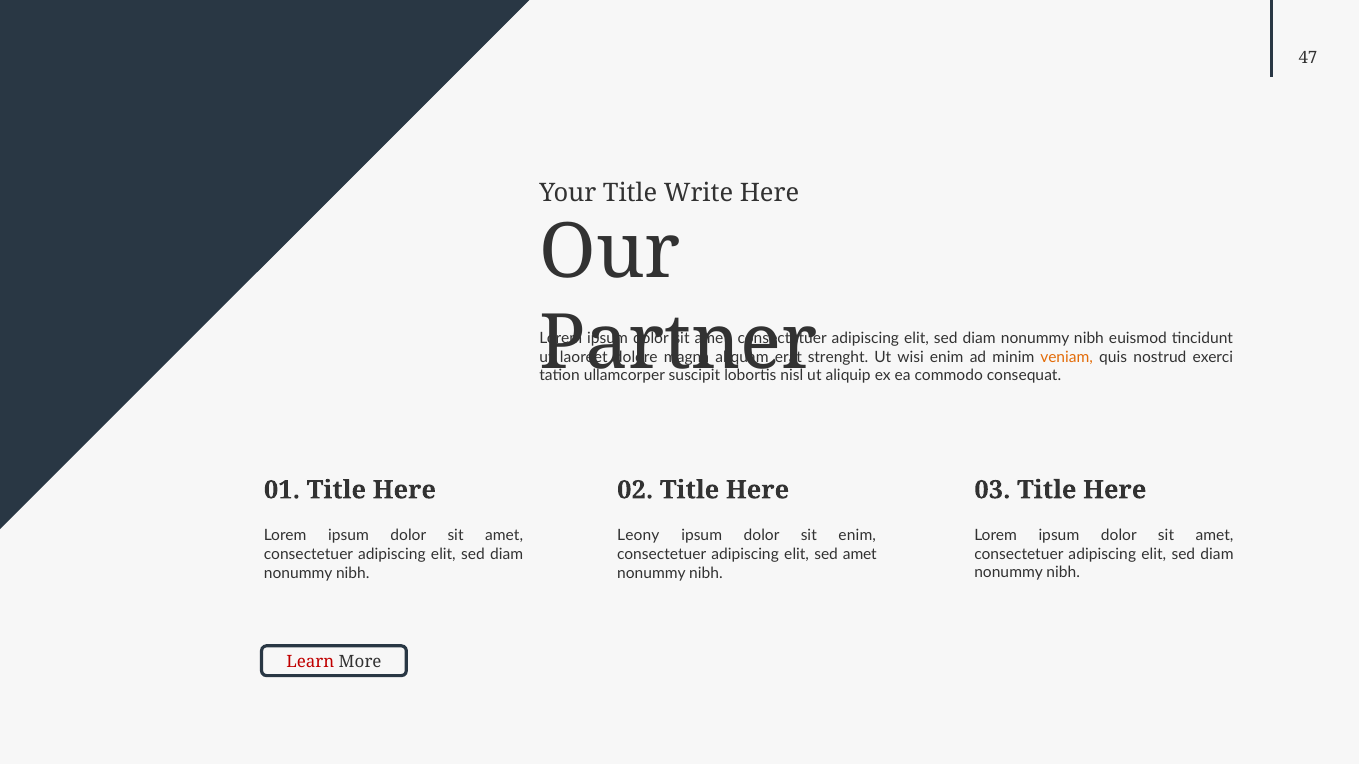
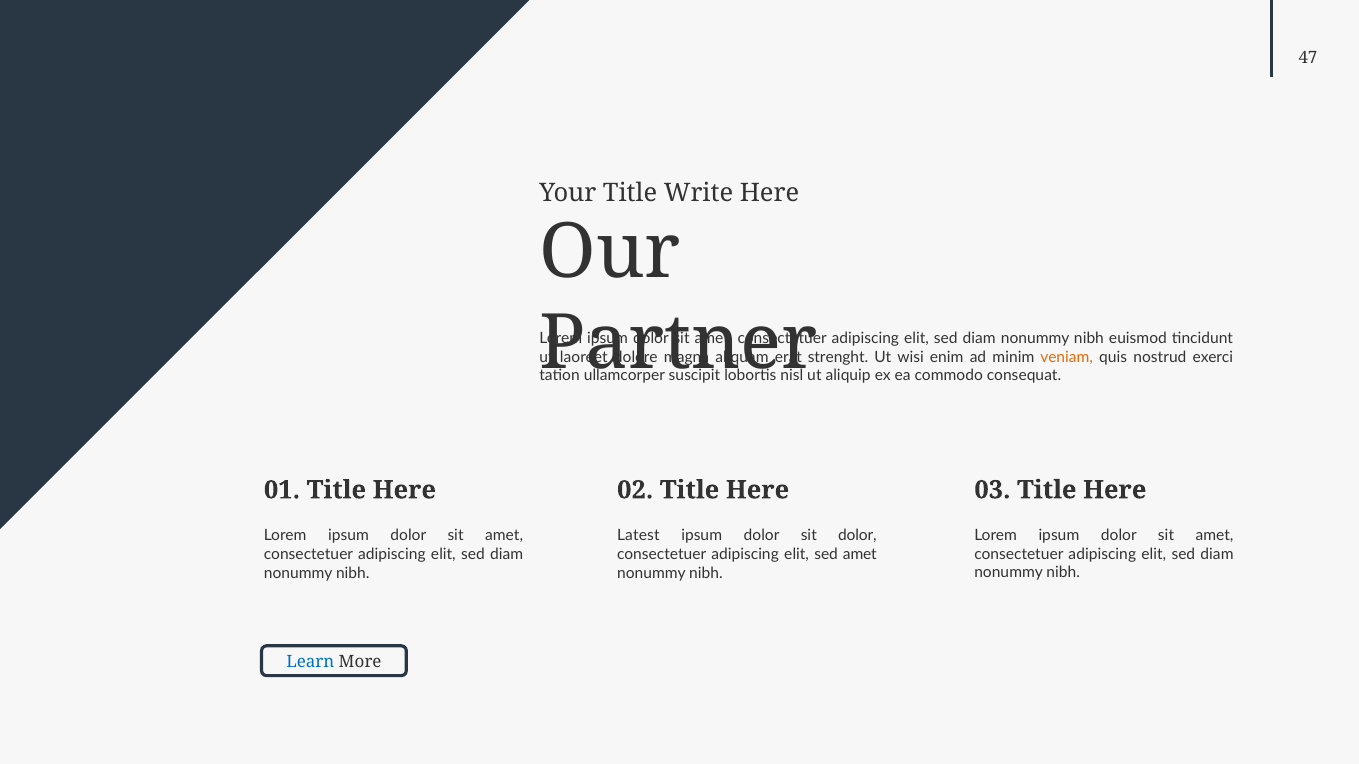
Leony: Leony -> Latest
sit enim: enim -> dolor
Learn colour: red -> blue
